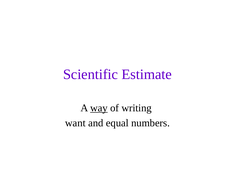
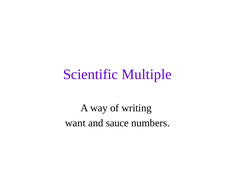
Estimate: Estimate -> Multiple
way underline: present -> none
equal: equal -> sauce
